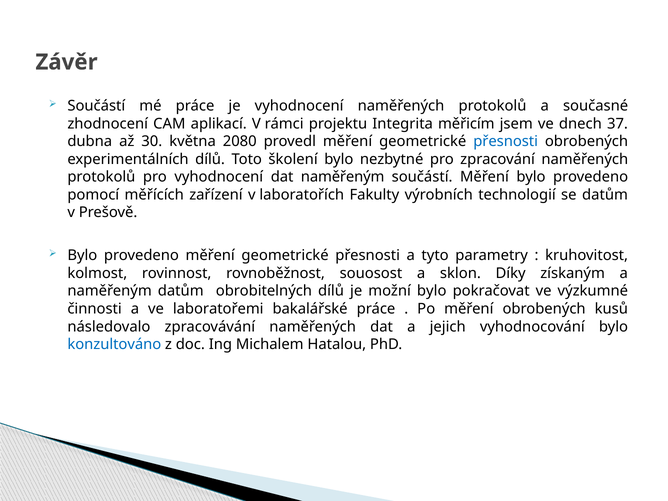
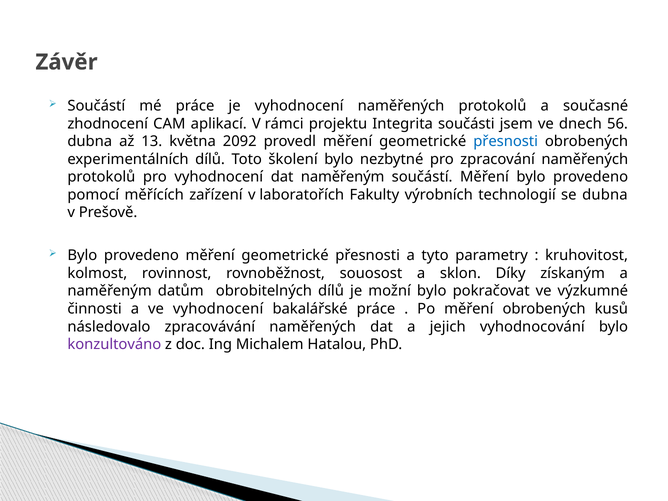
měřicím: měřicím -> součásti
37: 37 -> 56
30: 30 -> 13
2080: 2080 -> 2092
se datům: datům -> dubna
ve laboratořemi: laboratořemi -> vyhodnocení
konzultováno colour: blue -> purple
